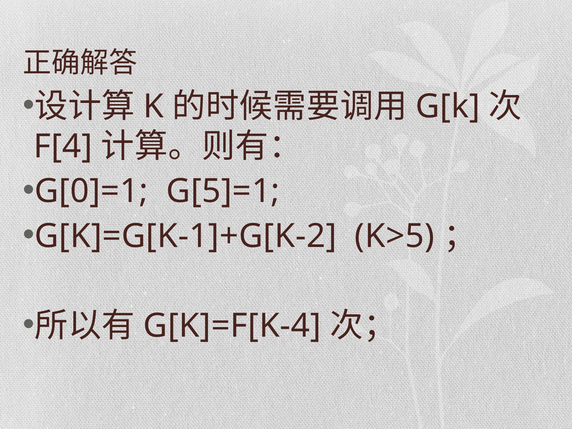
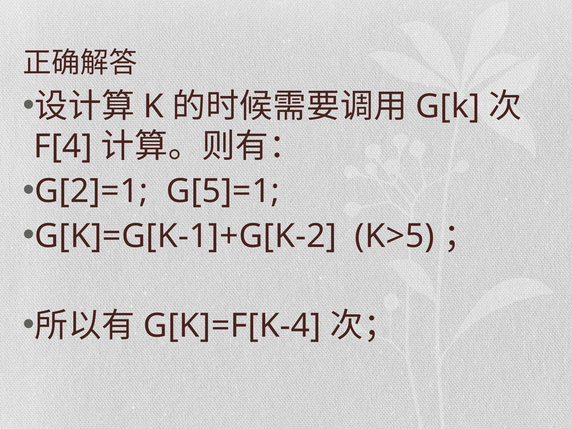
G[0]=1: G[0]=1 -> G[2]=1
